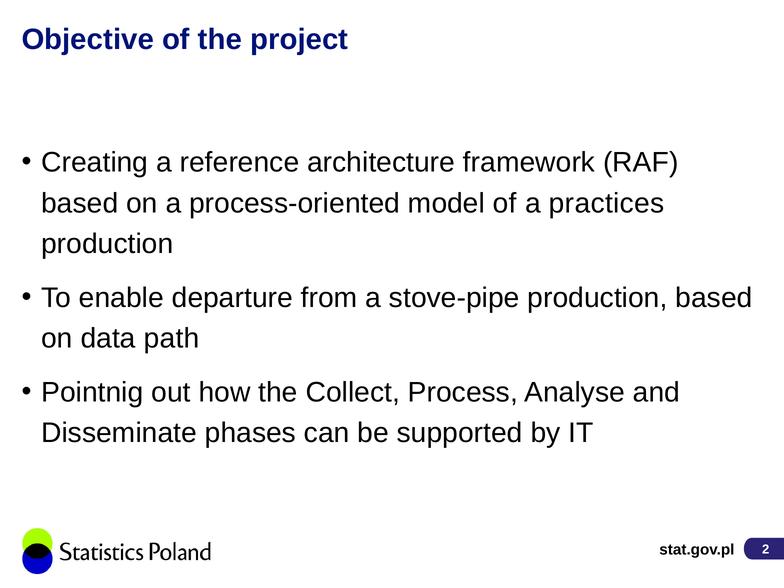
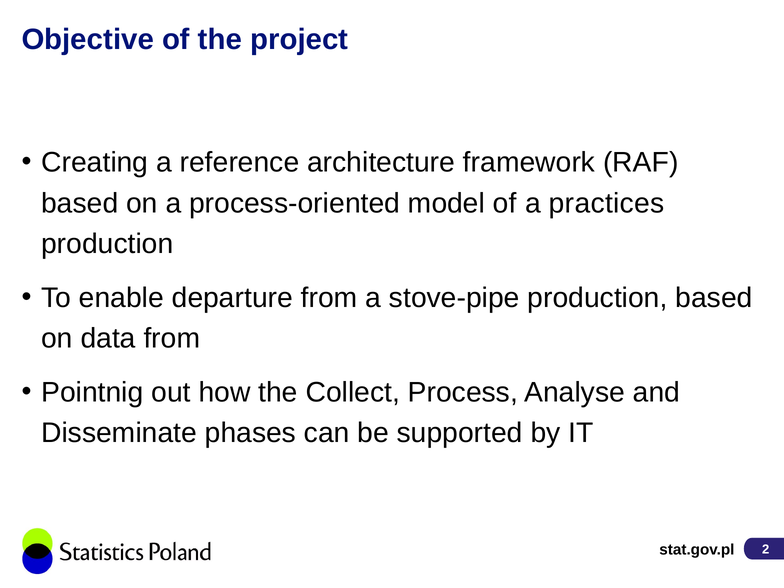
data path: path -> from
